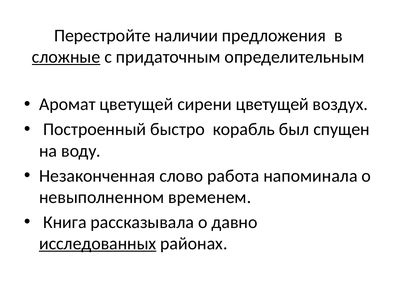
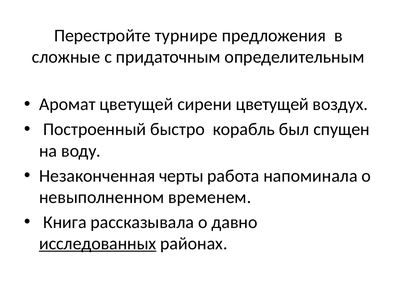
наличии: наличии -> турнире
сложные underline: present -> none
слово: слово -> черты
